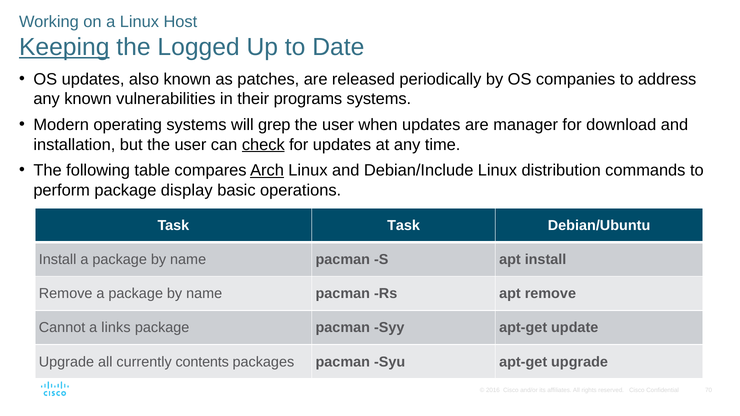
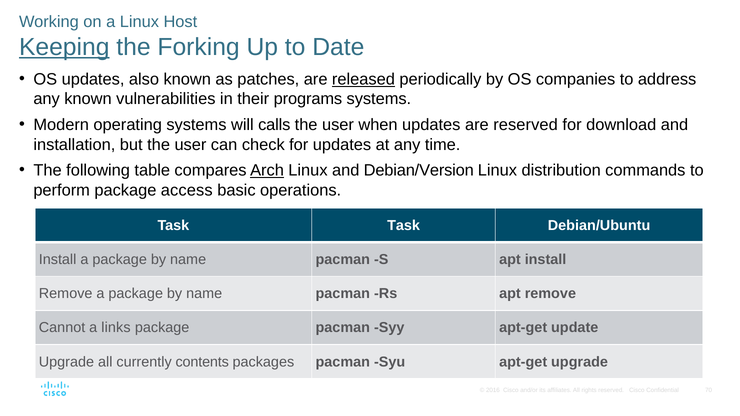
Logged: Logged -> Forking
released underline: none -> present
grep: grep -> calls
are manager: manager -> reserved
check underline: present -> none
Debian/Include: Debian/Include -> Debian/Version
display: display -> access
